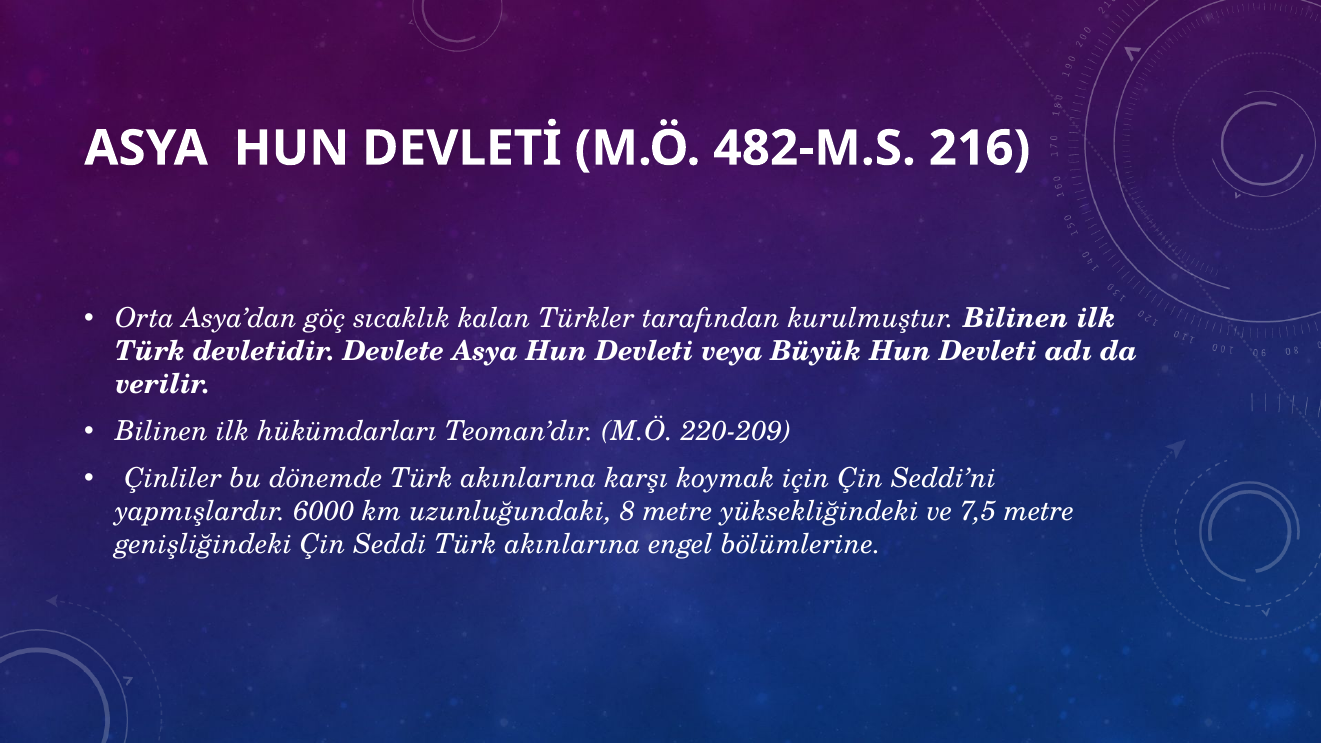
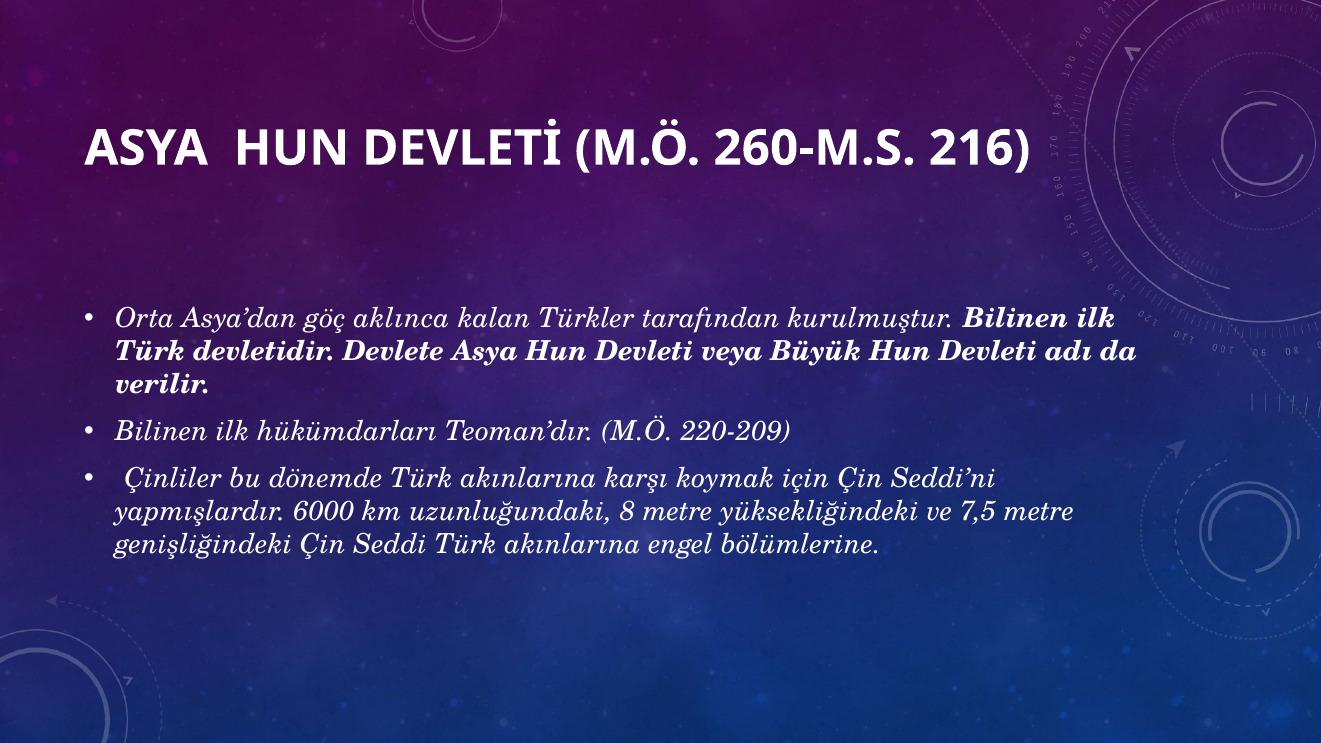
482-M.S: 482-M.S -> 260-M.S
sıcaklık: sıcaklık -> aklınca
